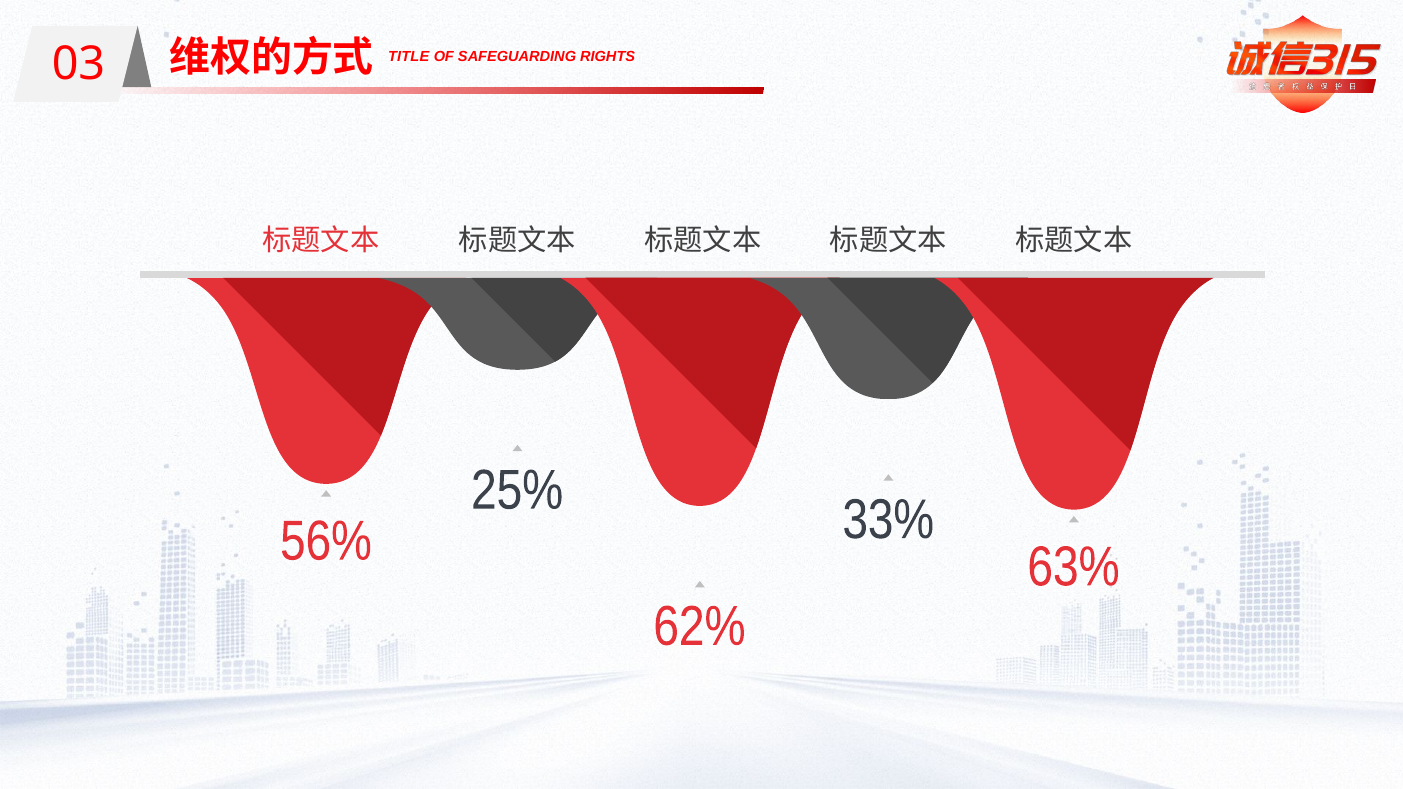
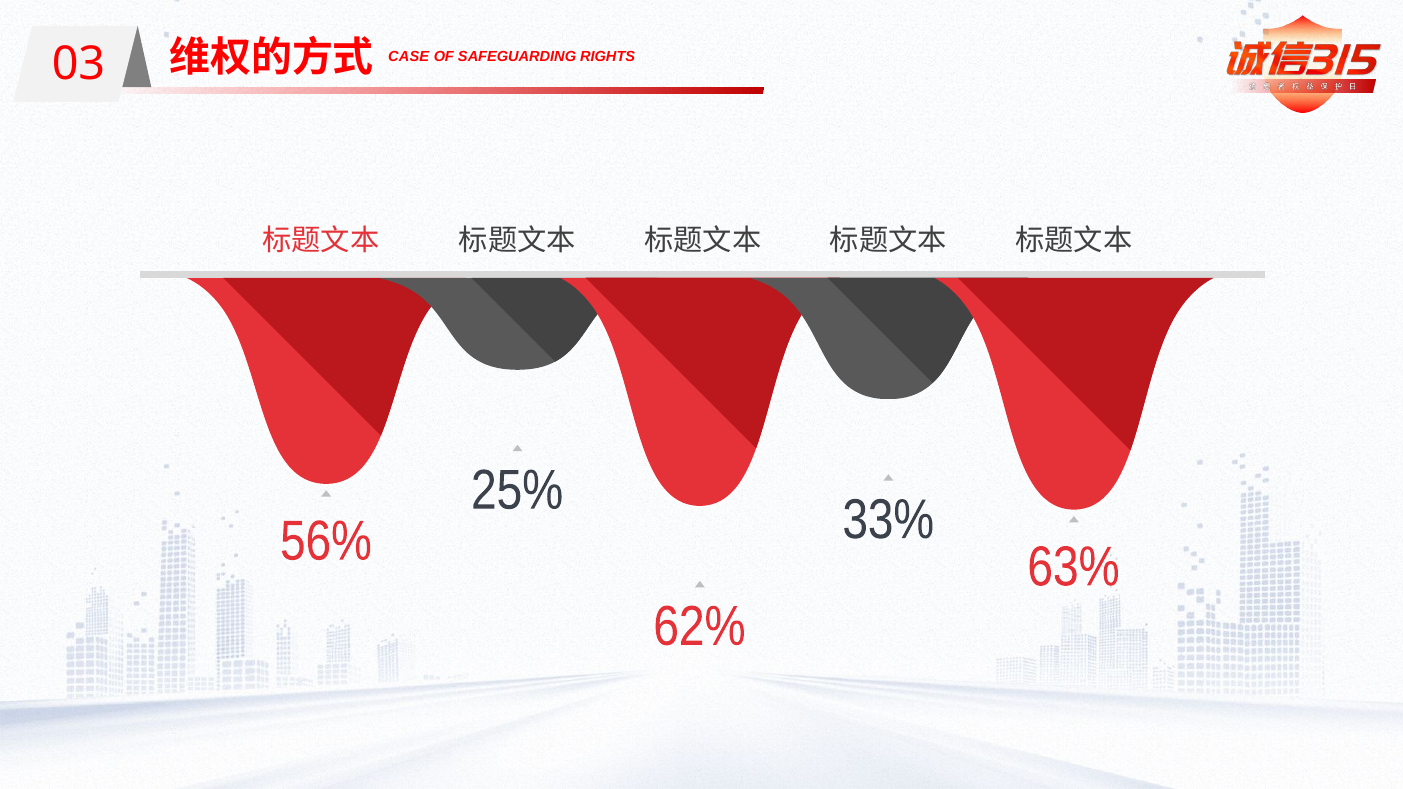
TITLE: TITLE -> CASE
